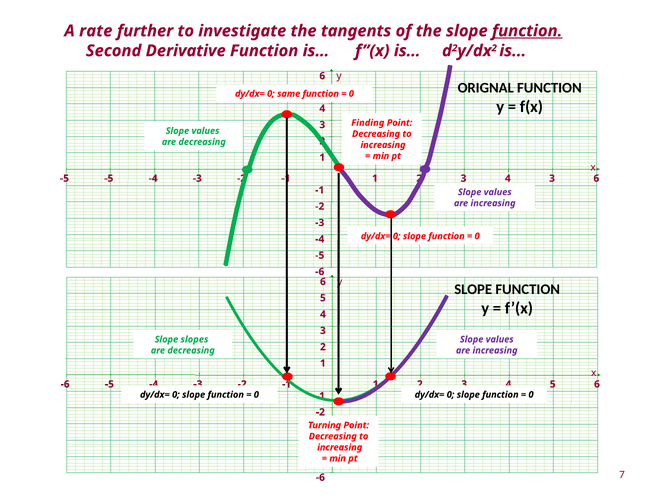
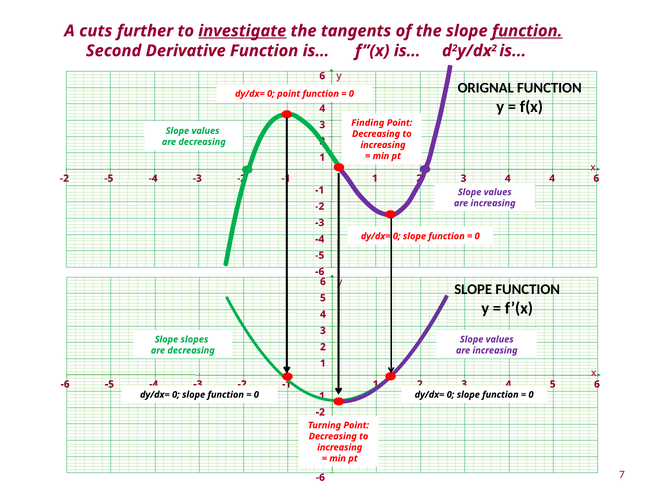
rate: rate -> cuts
investigate underline: none -> present
0 same: same -> point
-5 at (64, 178): -5 -> -2
3 at (552, 178): 3 -> 4
